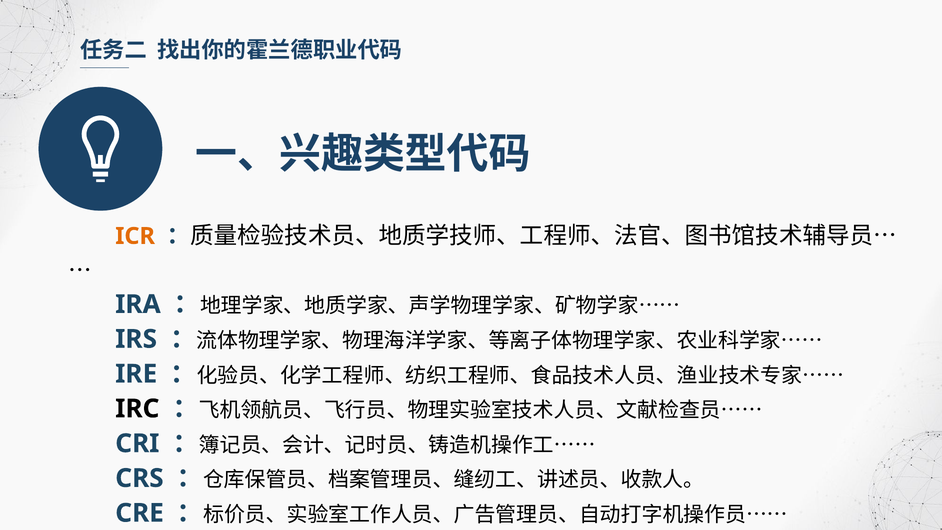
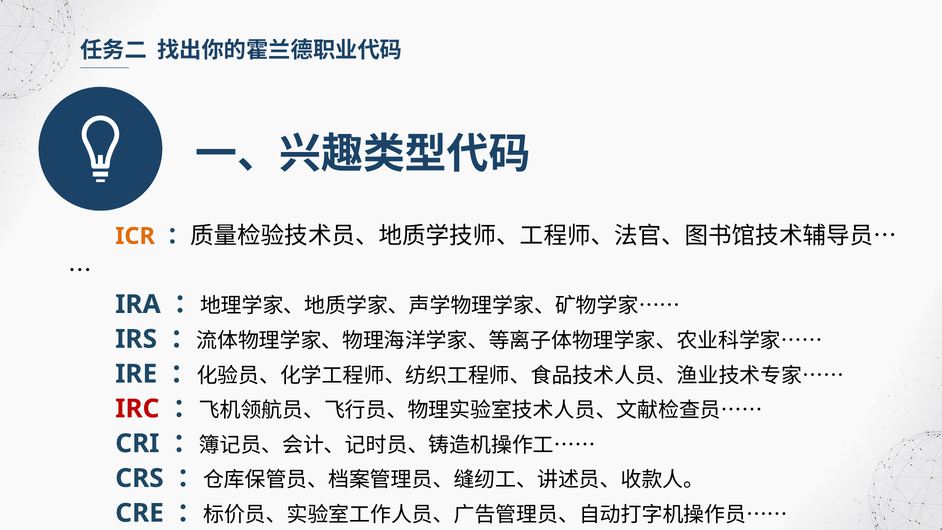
IRC colour: black -> red
